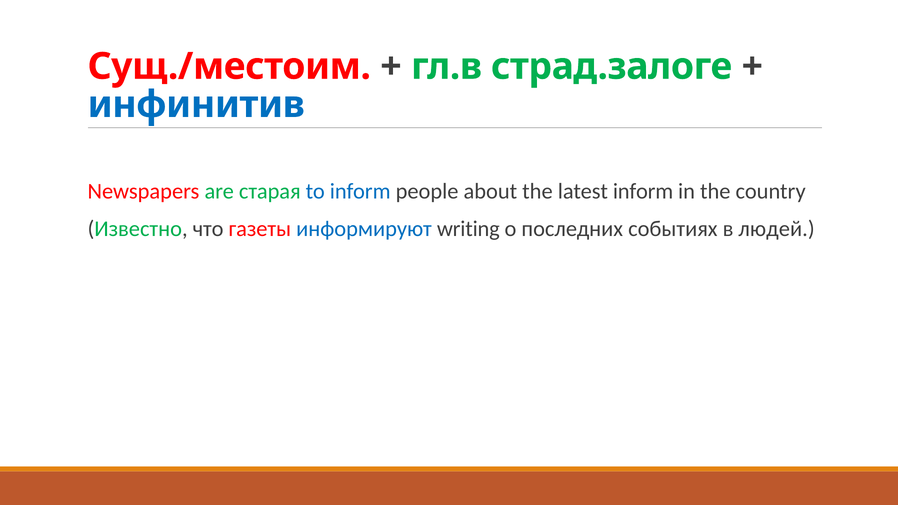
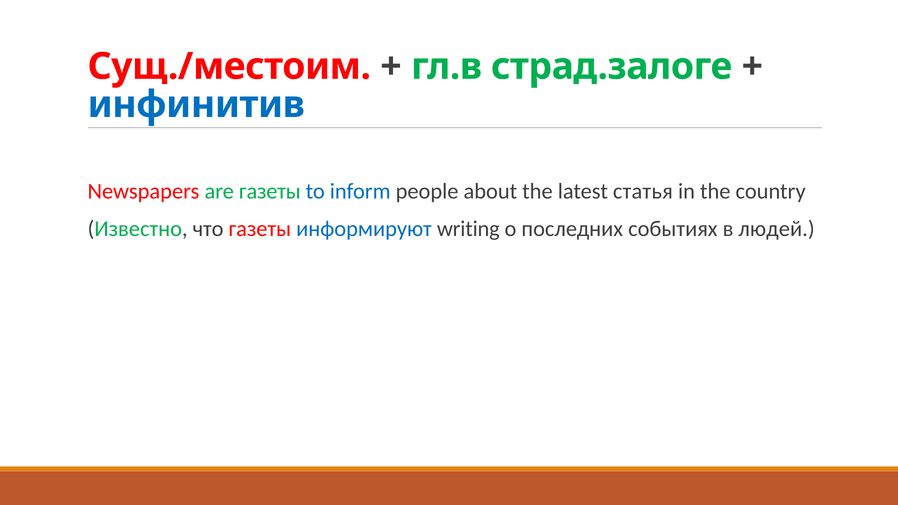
are старая: старая -> газеты
latest inform: inform -> статья
